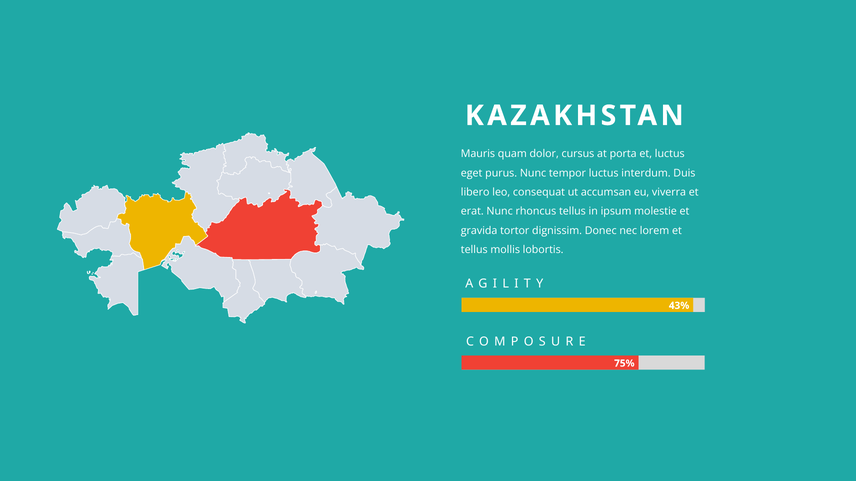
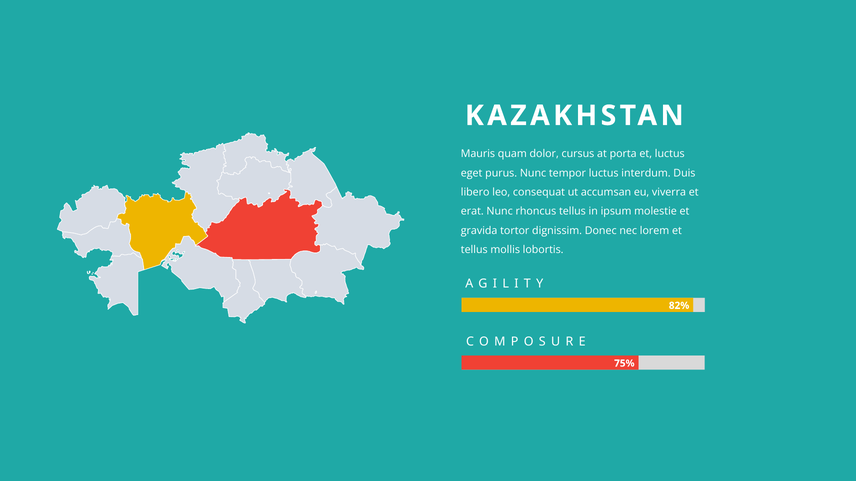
43%: 43% -> 82%
